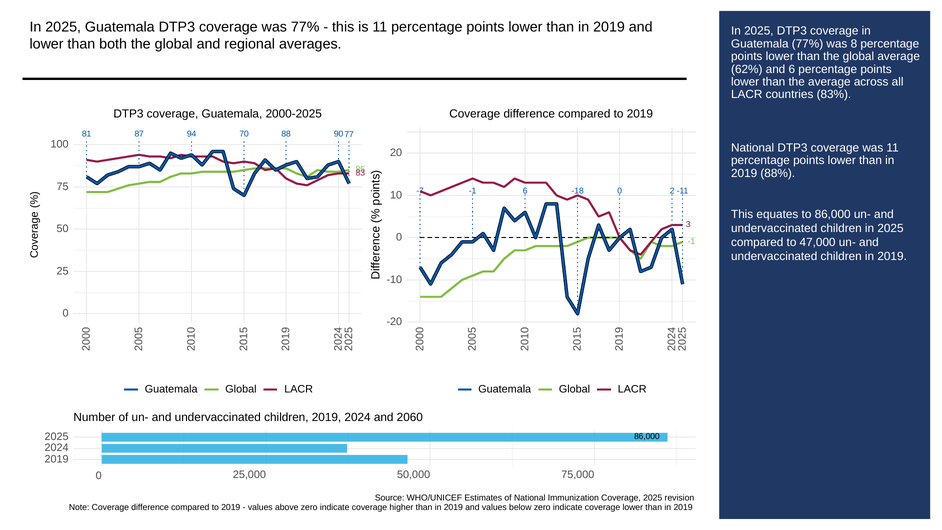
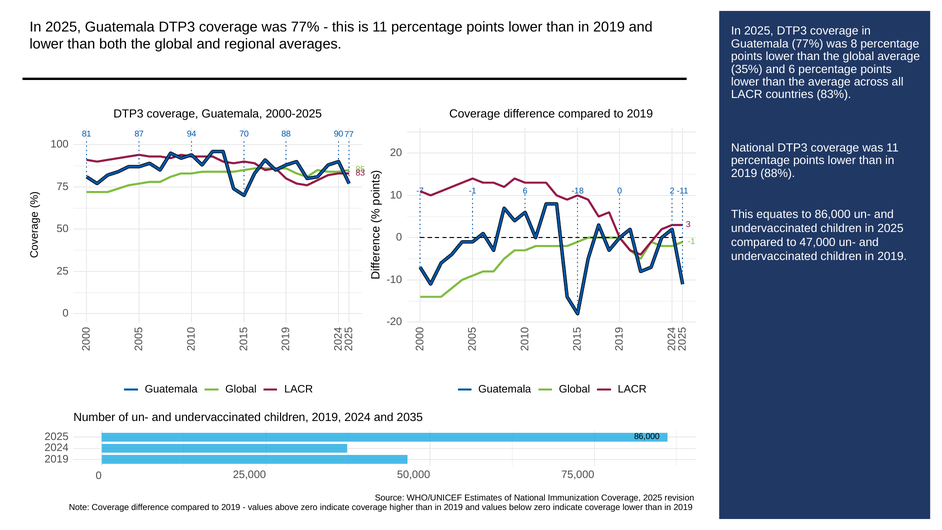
62%: 62% -> 35%
2060: 2060 -> 2035
